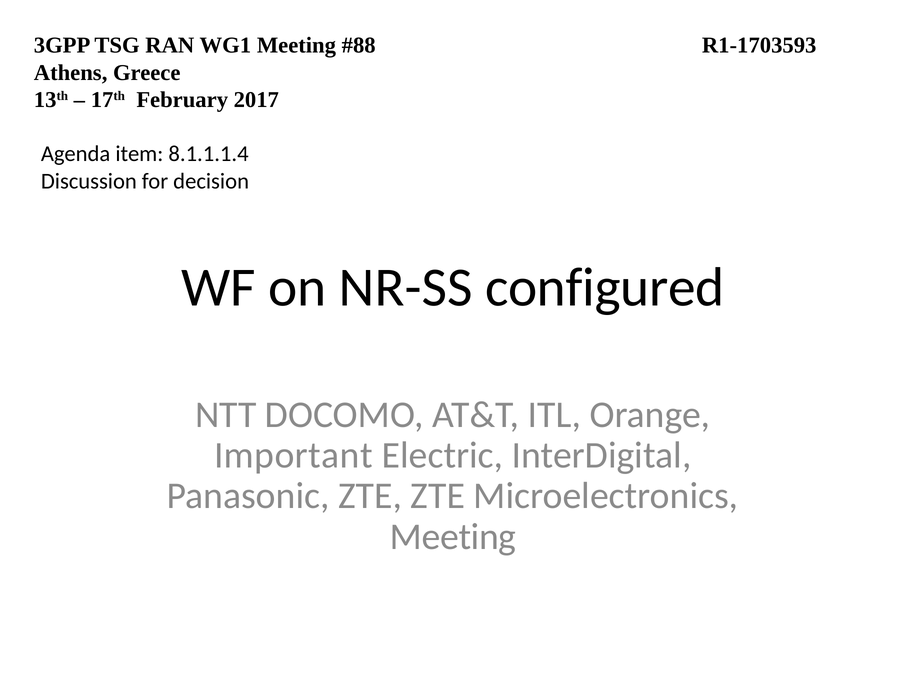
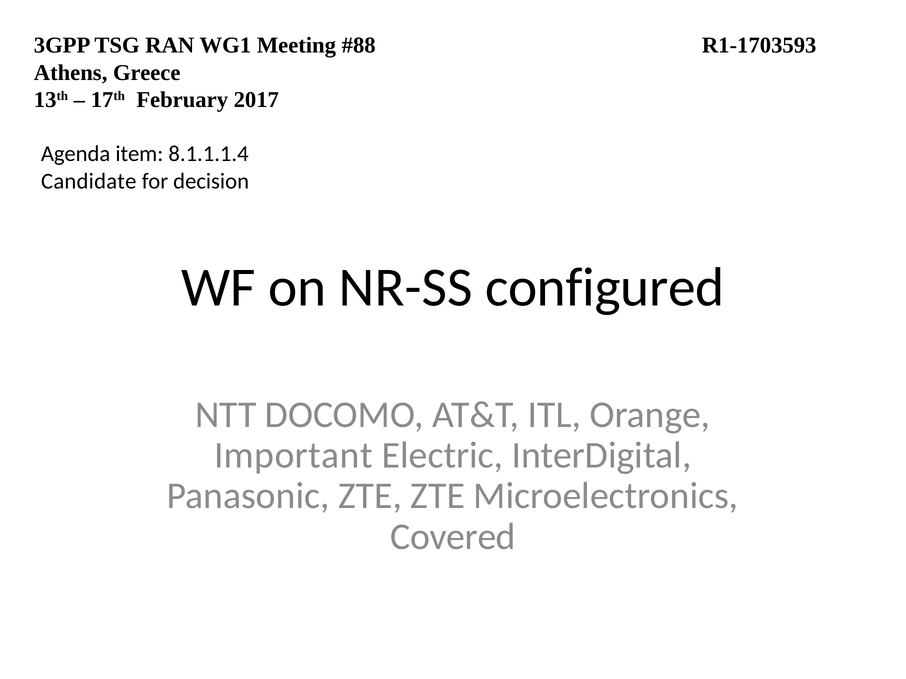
Discussion: Discussion -> Candidate
Meeting at (453, 537): Meeting -> Covered
